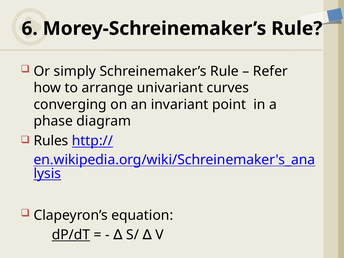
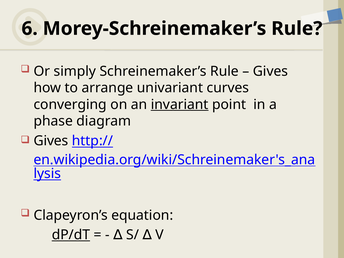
Refer at (270, 71): Refer -> Gives
invariant underline: none -> present
Rules at (51, 141): Rules -> Gives
